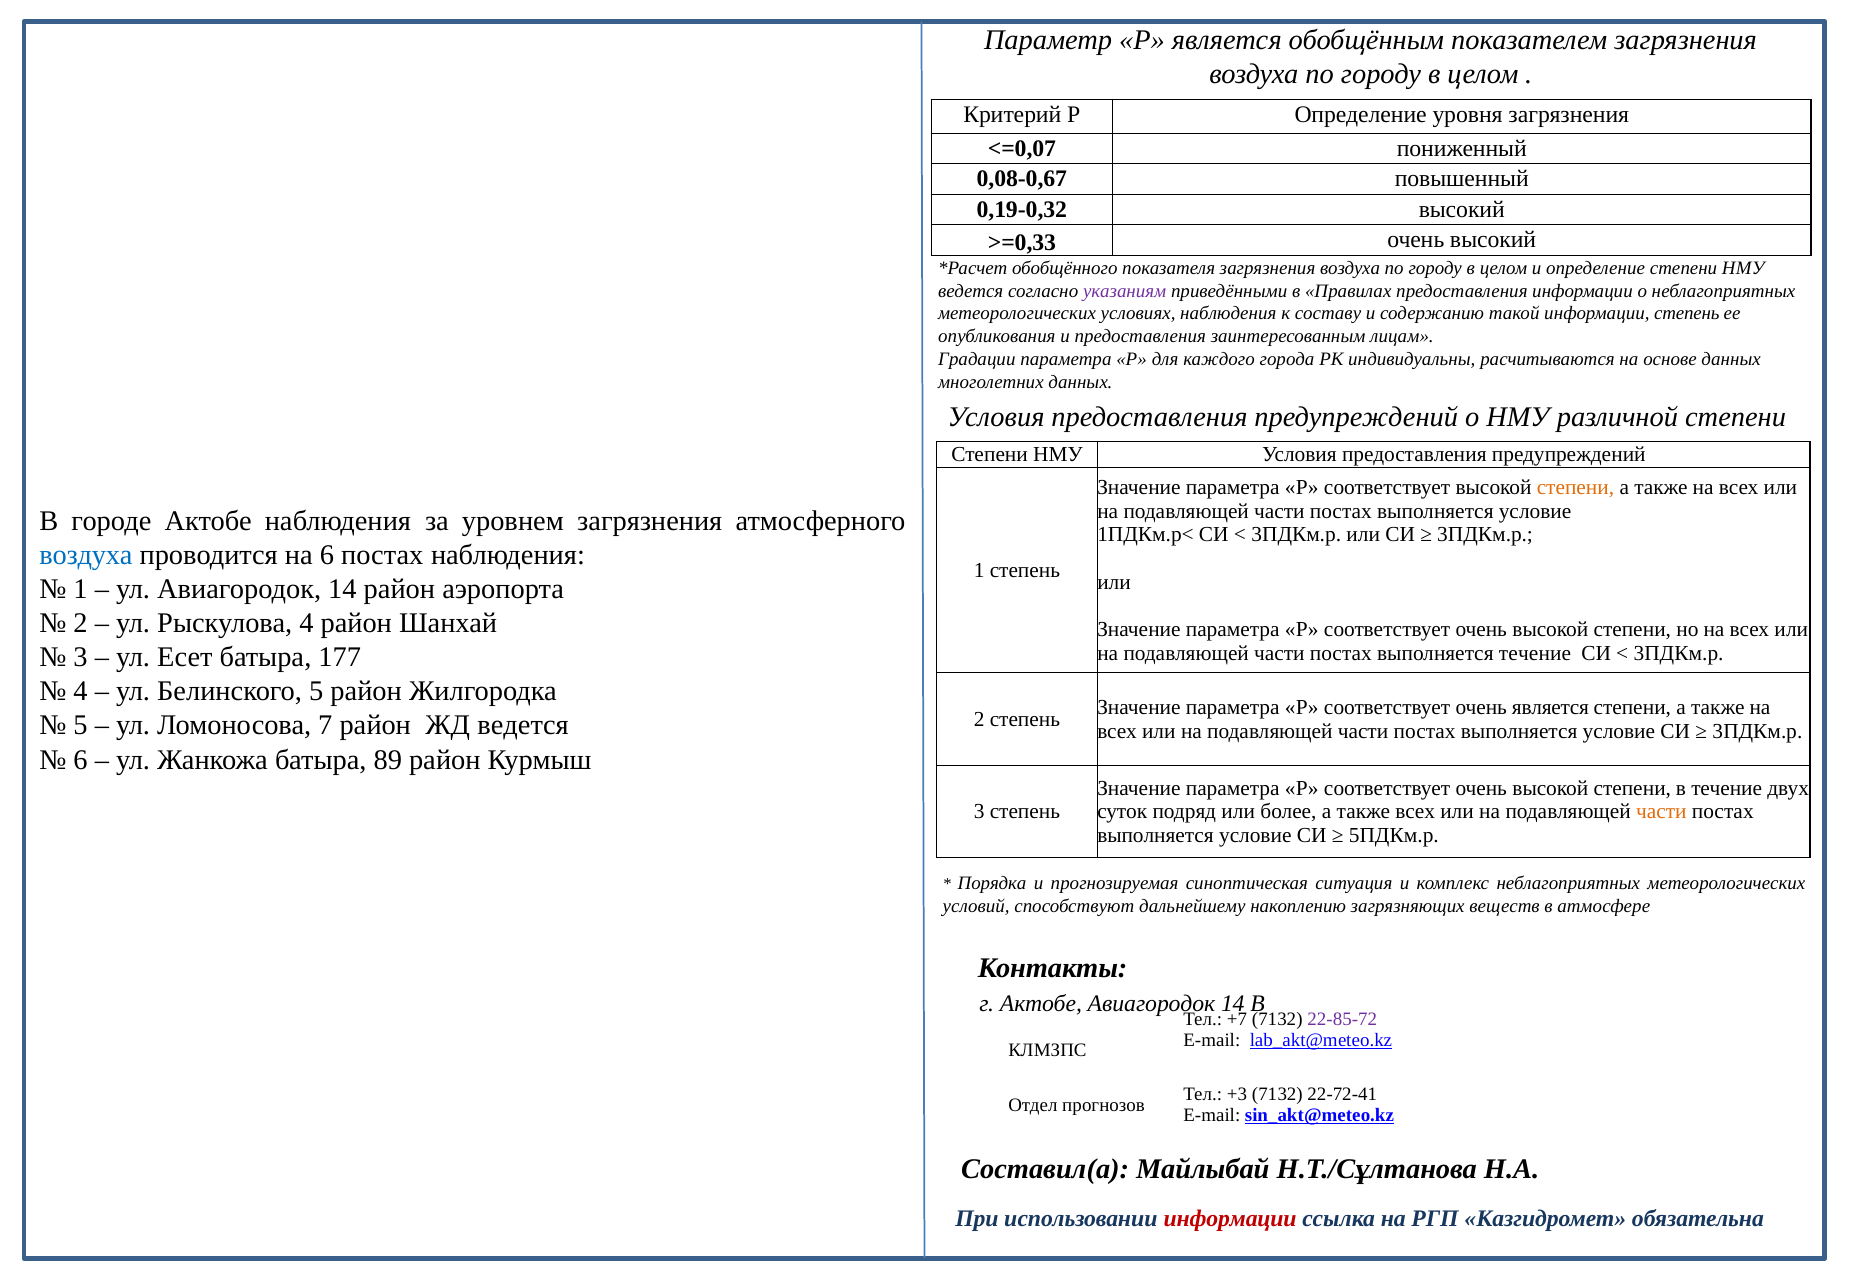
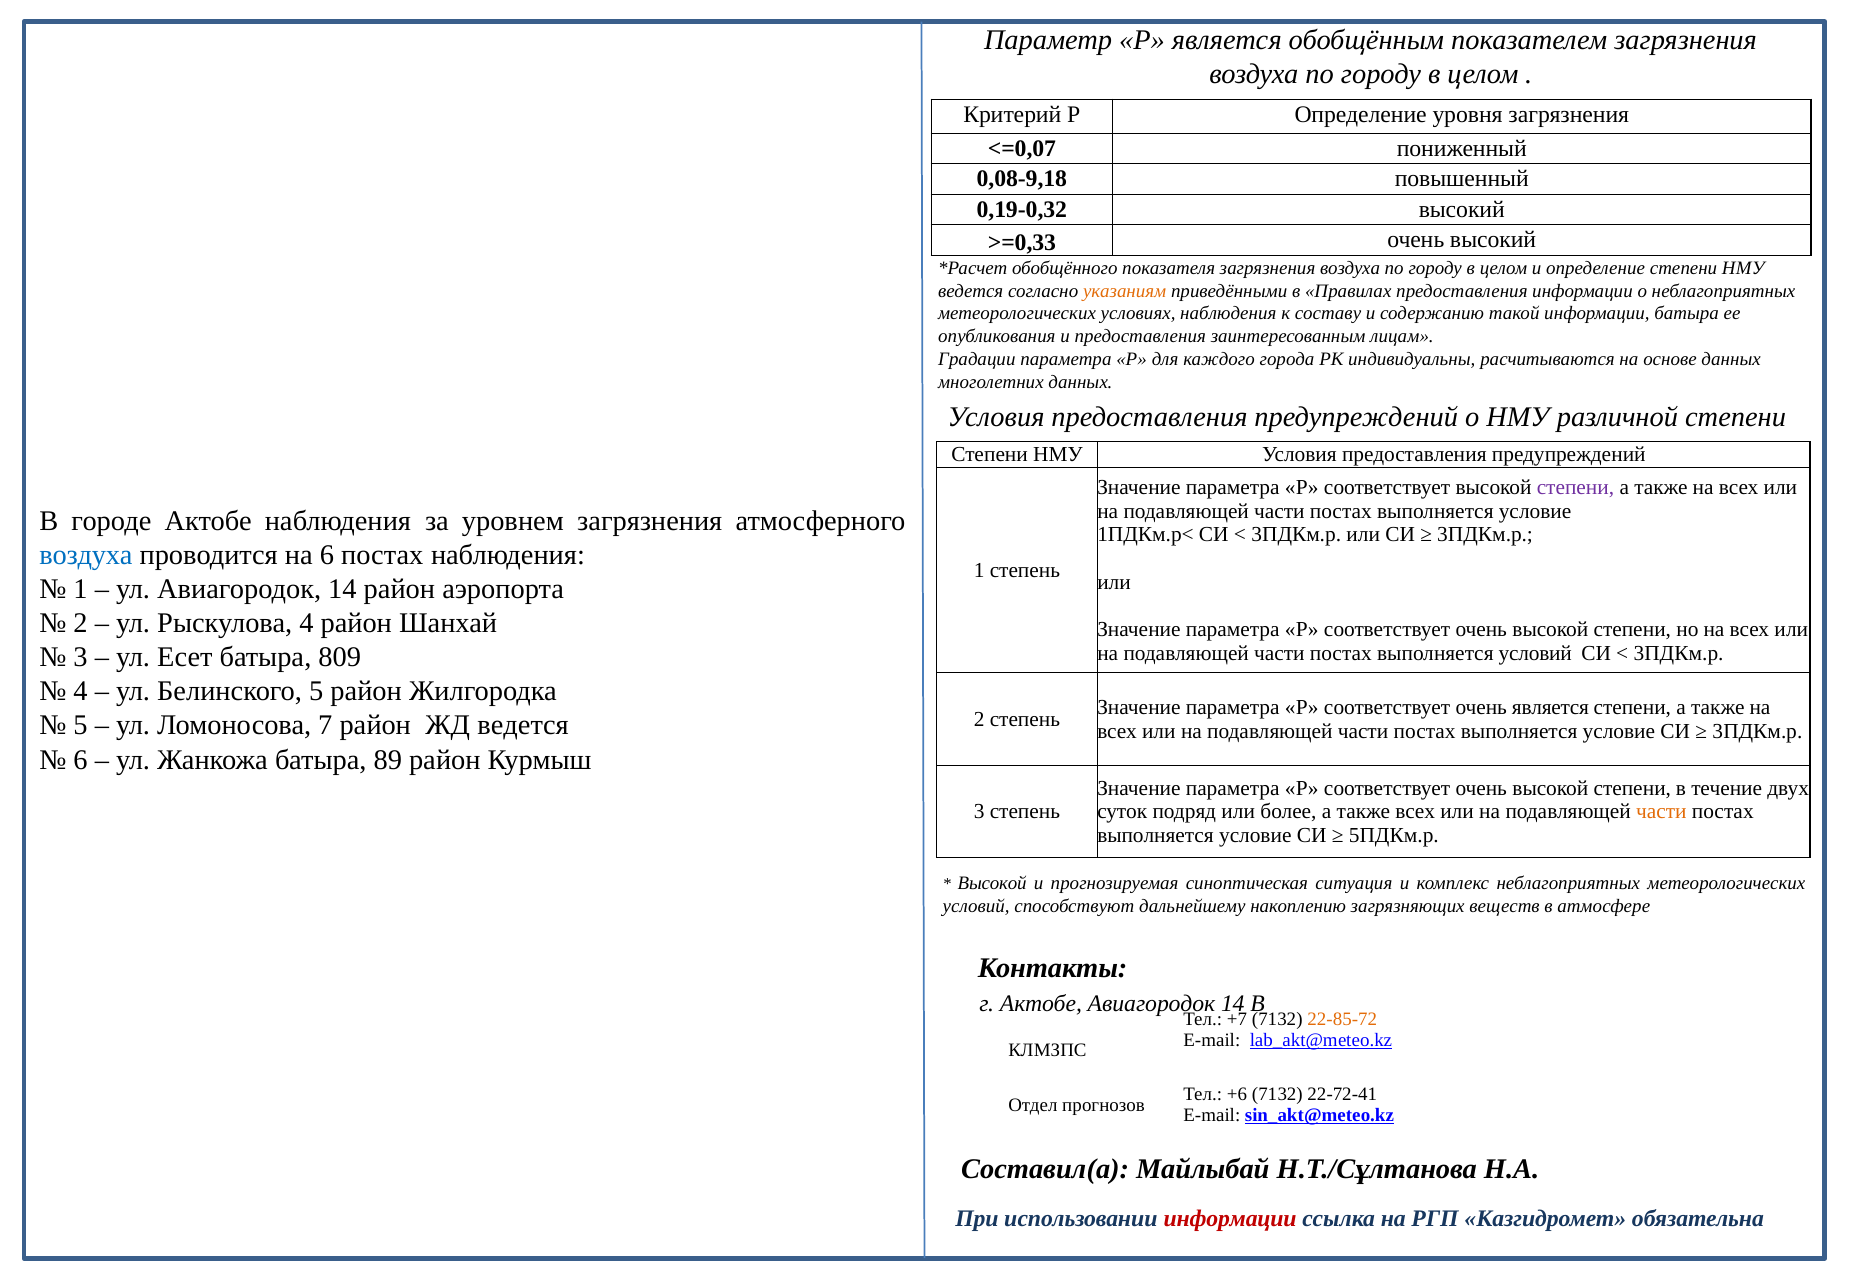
0,08-0,67: 0,08-0,67 -> 0,08-9,18
указаниям colour: purple -> orange
информации степень: степень -> батыра
степени at (1575, 488) colour: orange -> purple
выполняется течение: течение -> условий
177: 177 -> 809
Порядка at (992, 883): Порядка -> Высокой
22-85-72 colour: purple -> orange
+3: +3 -> +6
